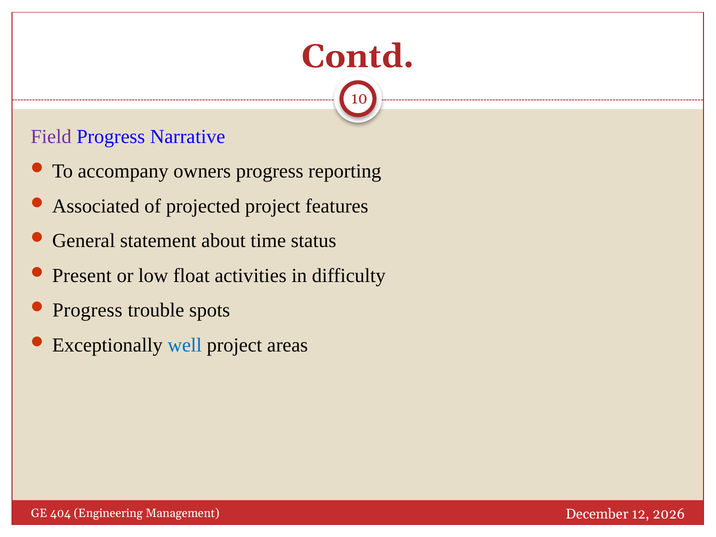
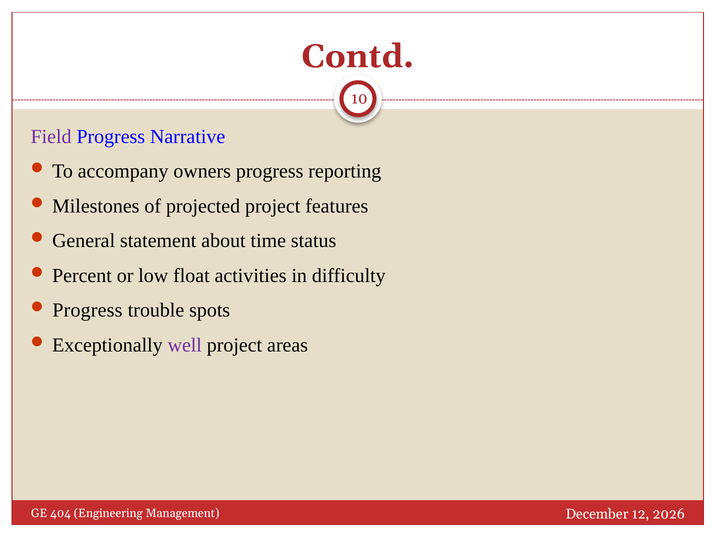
Associated: Associated -> Milestones
Present: Present -> Percent
well colour: blue -> purple
